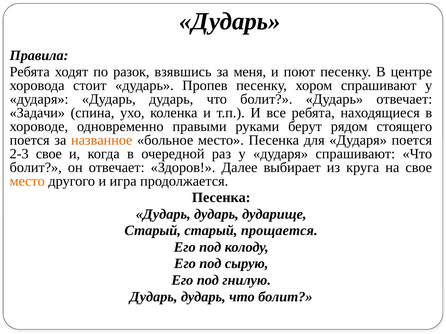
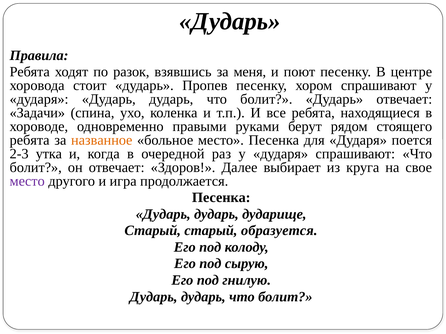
поется at (30, 140): поется -> ребята
2-3 свое: свое -> утка
место at (27, 181) colour: orange -> purple
прощается: прощается -> образуется
